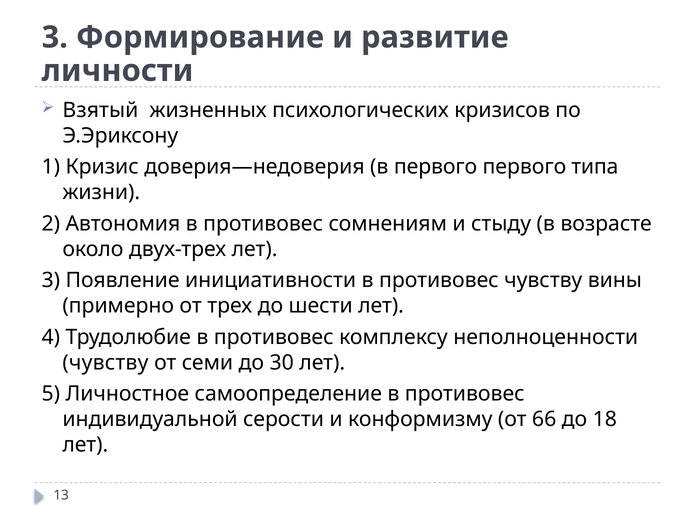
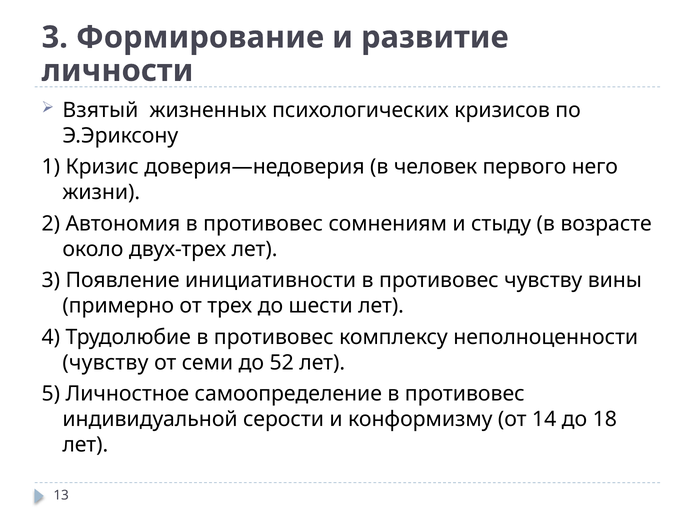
в первого: первого -> человек
типа: типа -> него
30: 30 -> 52
66: 66 -> 14
